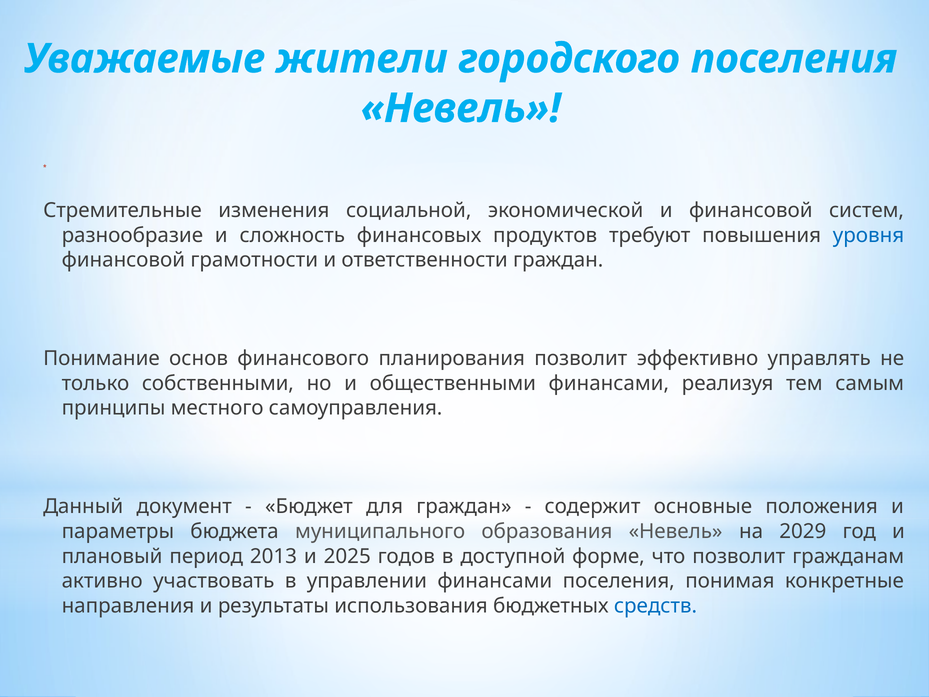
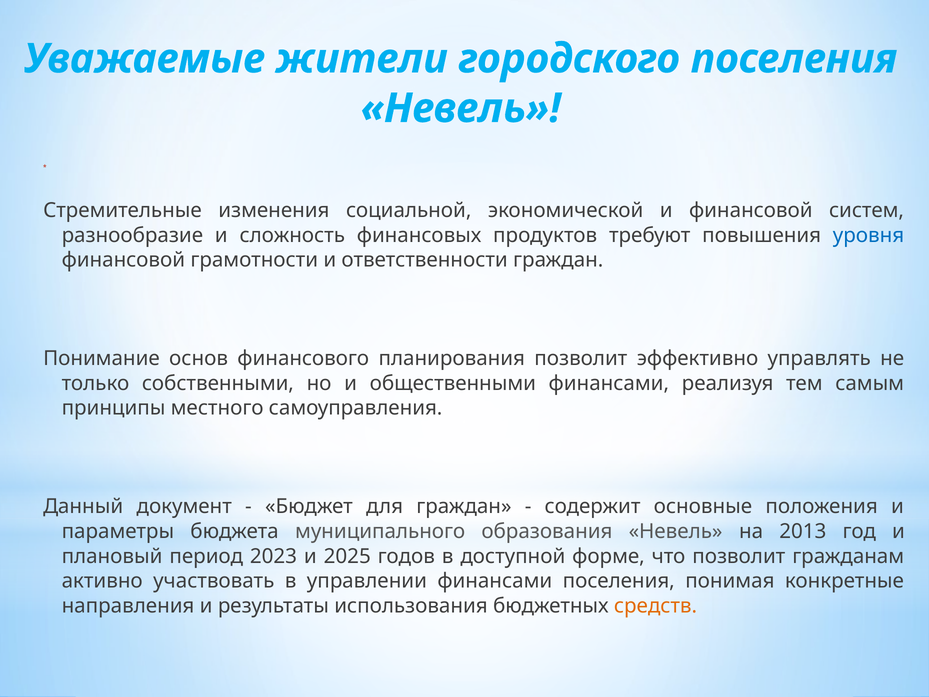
2029: 2029 -> 2013
2013: 2013 -> 2023
средств colour: blue -> orange
